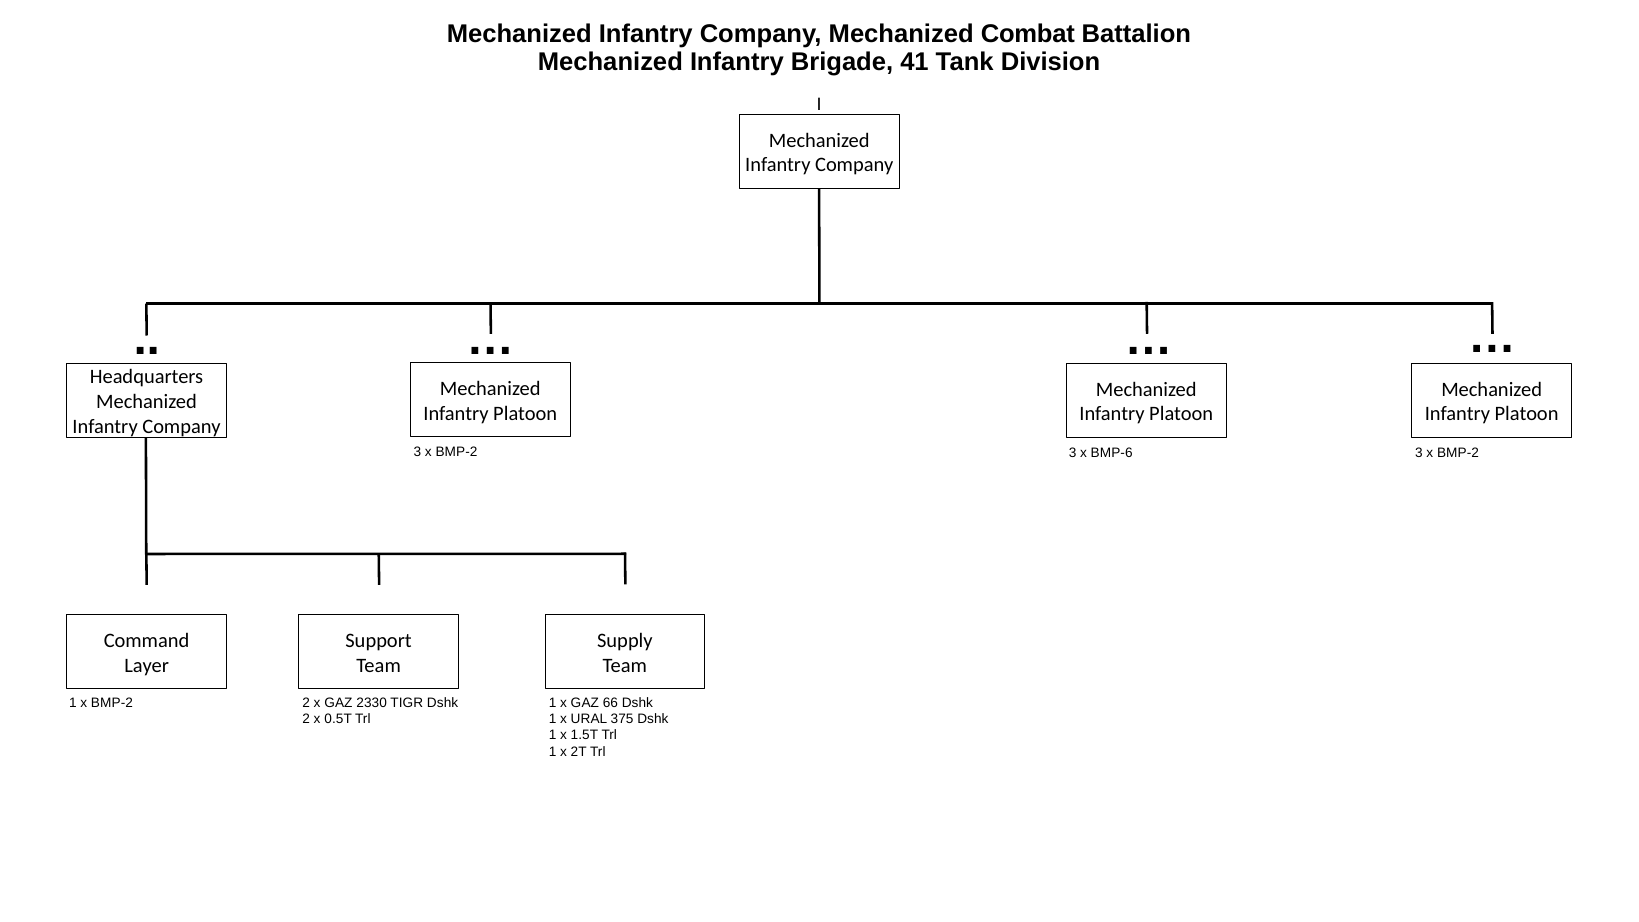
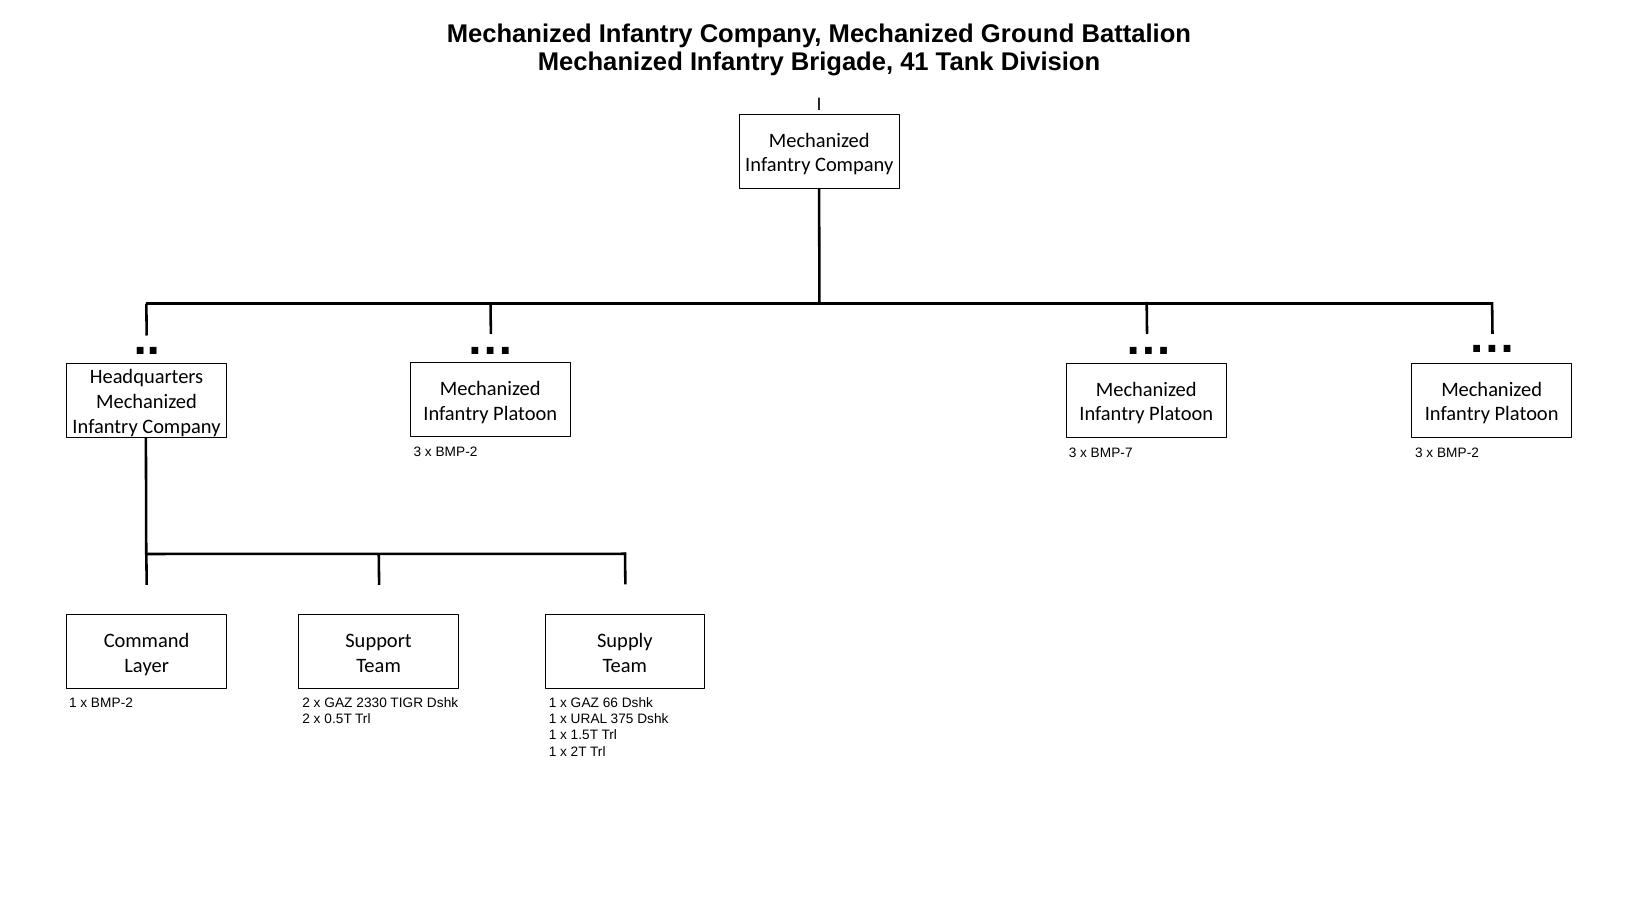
Combat: Combat -> Ground
BMP-6: BMP-6 -> BMP-7
